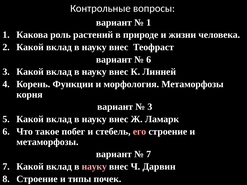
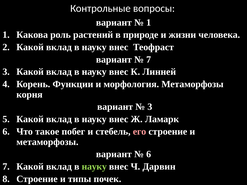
6 at (149, 60): 6 -> 7
7 at (149, 154): 7 -> 6
науку at (94, 167) colour: pink -> light green
